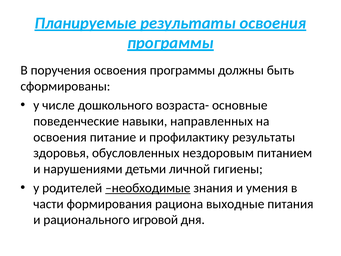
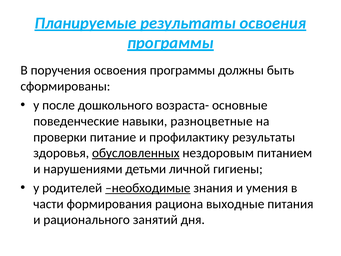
числе: числе -> после
направленных: направленных -> разноцветные
освоения at (60, 137): освоения -> проверки
обусловленных underline: none -> present
игровой: игровой -> занятий
